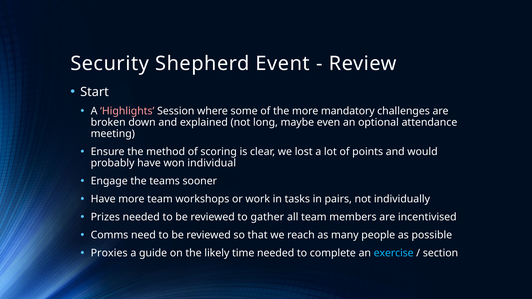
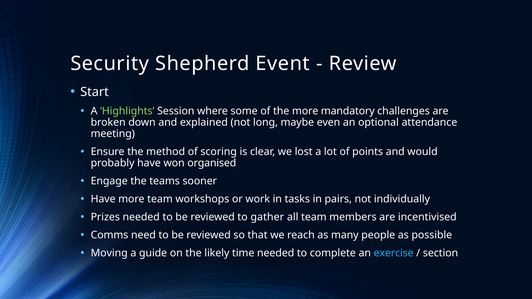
Highlights colour: pink -> light green
individual: individual -> organised
Proxies: Proxies -> Moving
